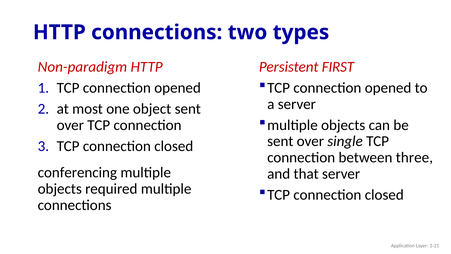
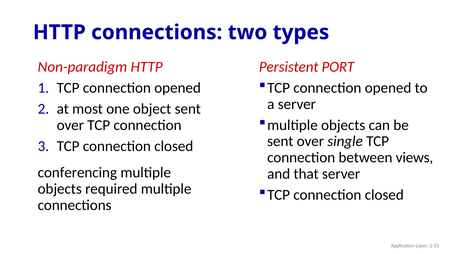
FIRST: FIRST -> PORT
three: three -> views
